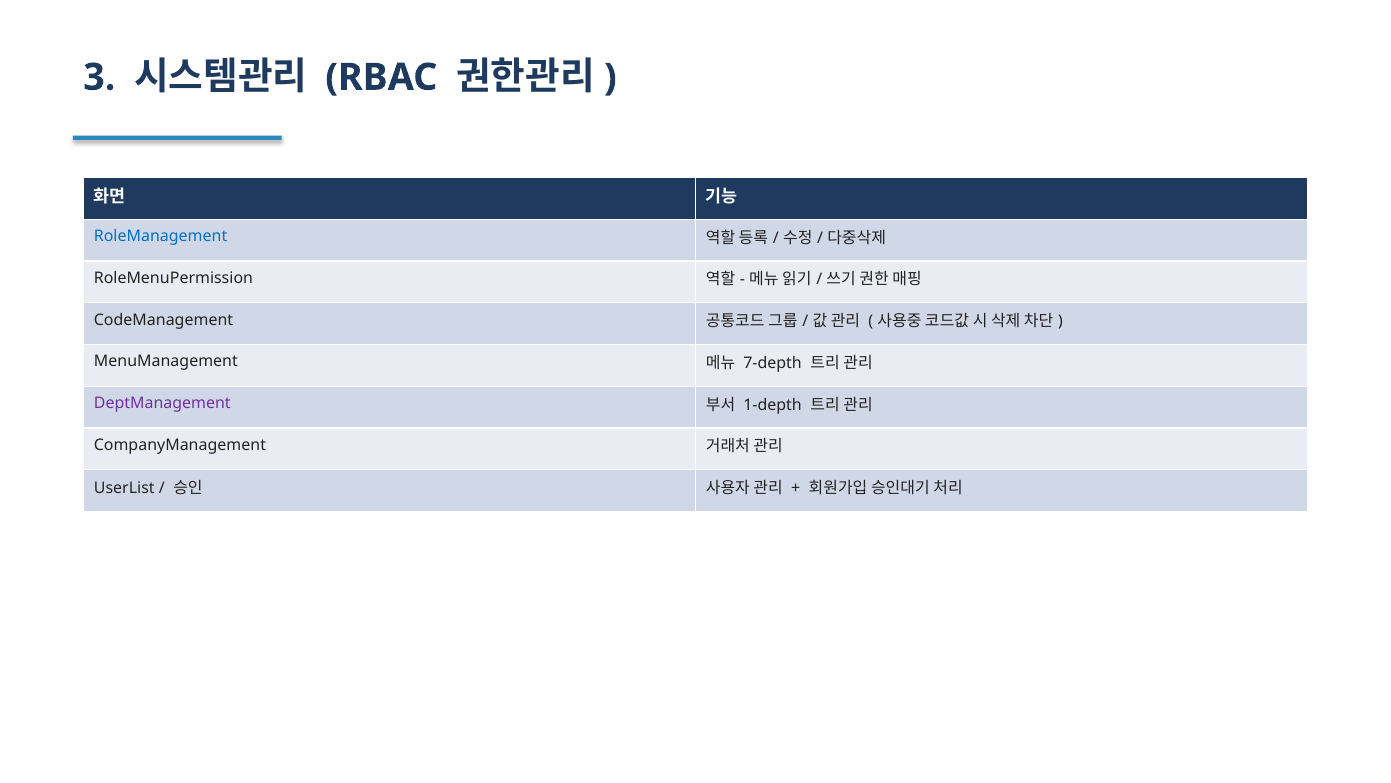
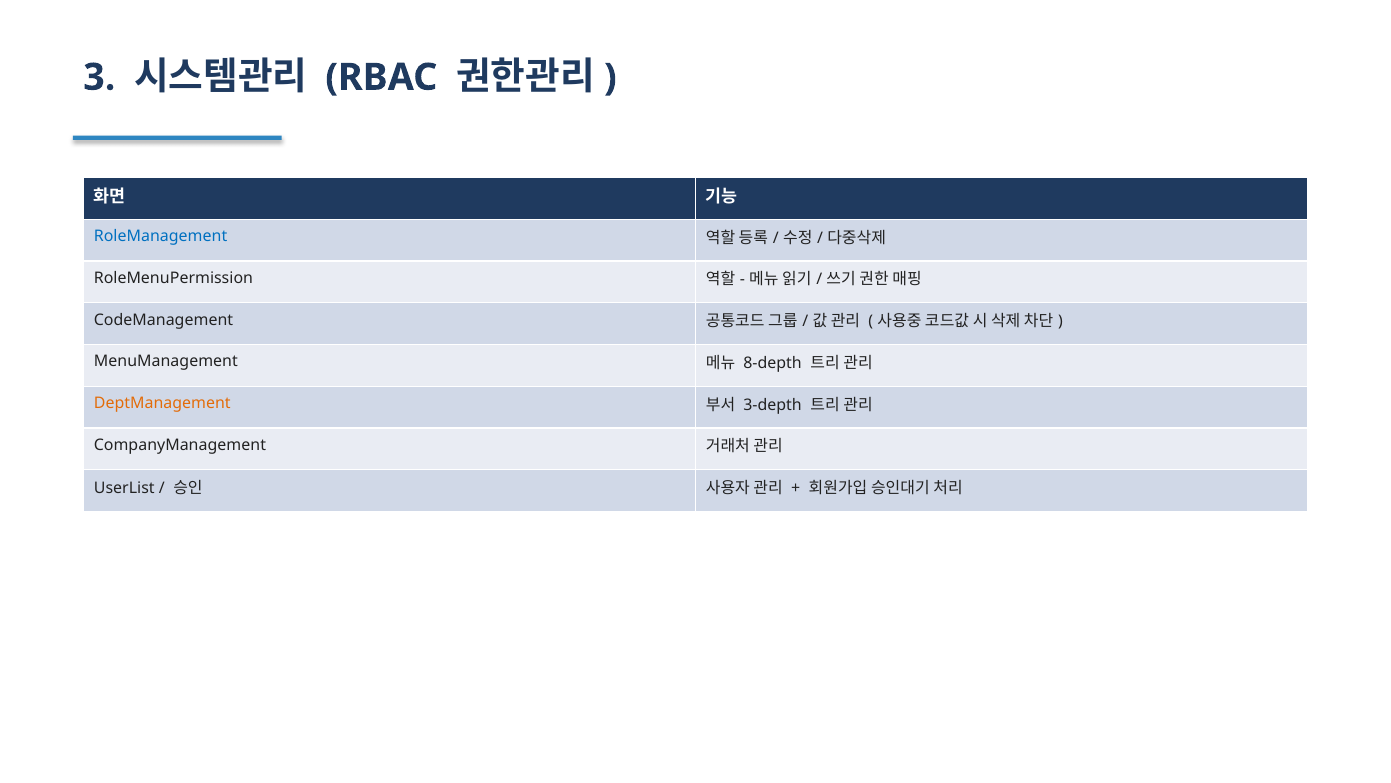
7-depth: 7-depth -> 8-depth
DeptManagement colour: purple -> orange
1-depth: 1-depth -> 3-depth
